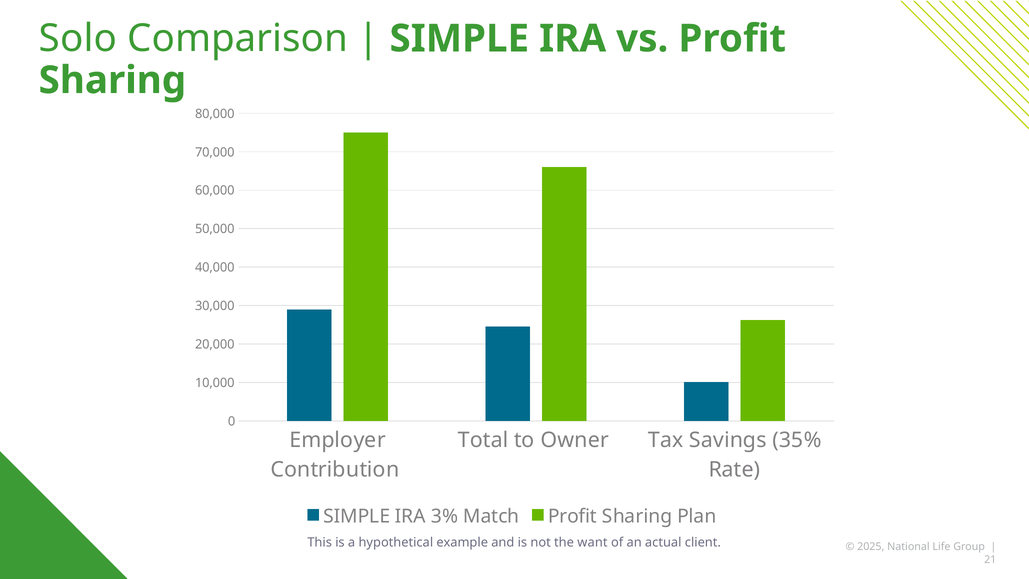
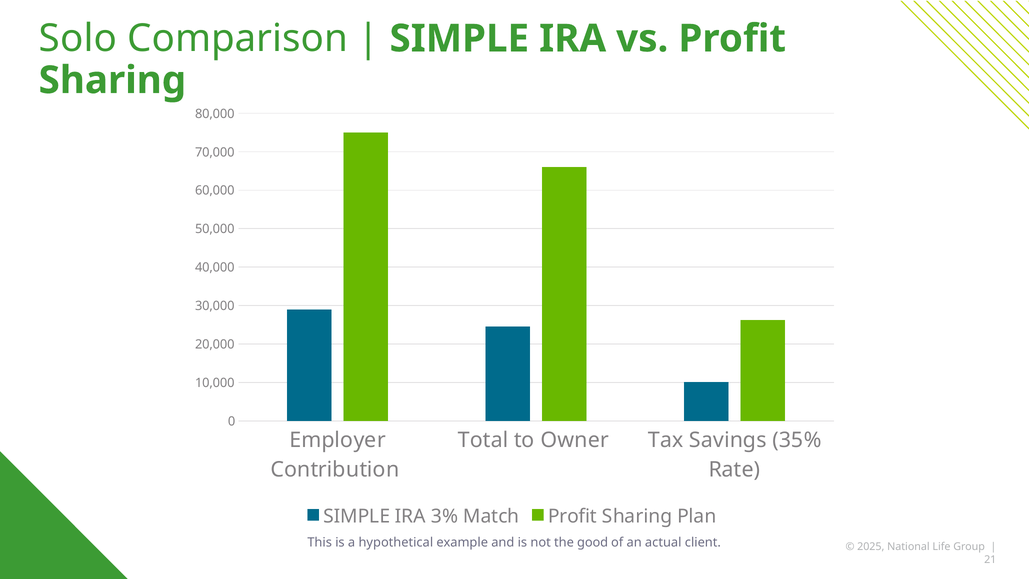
want: want -> good
